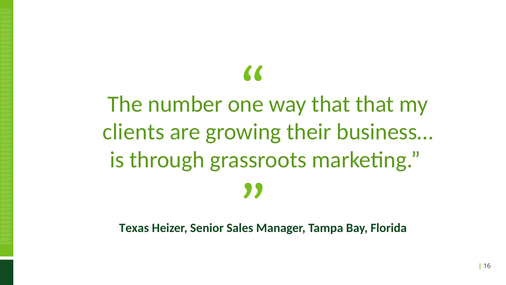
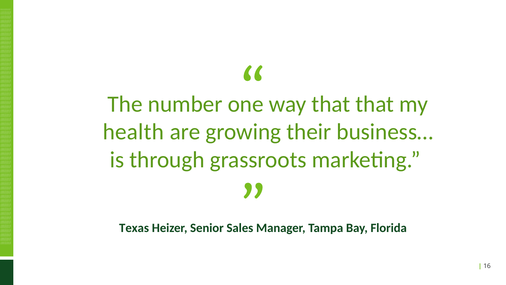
clients: clients -> health
